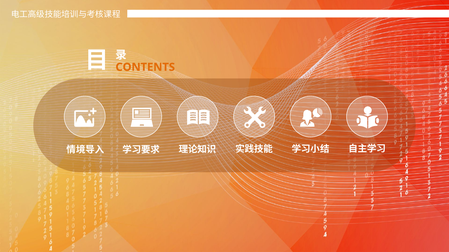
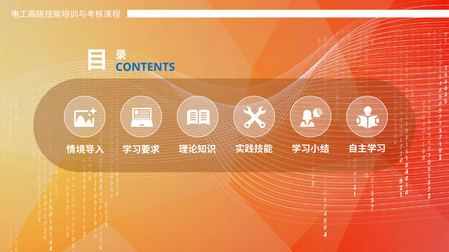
CONTENTS colour: orange -> blue
